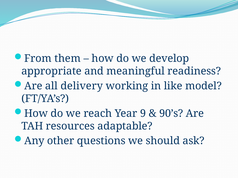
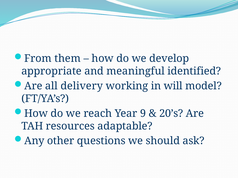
readiness: readiness -> identified
like: like -> will
90’s: 90’s -> 20’s
